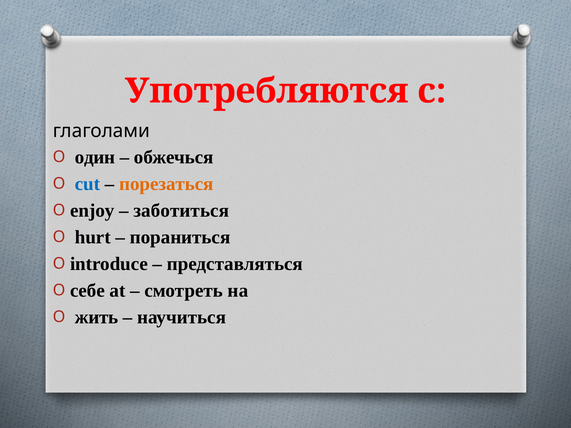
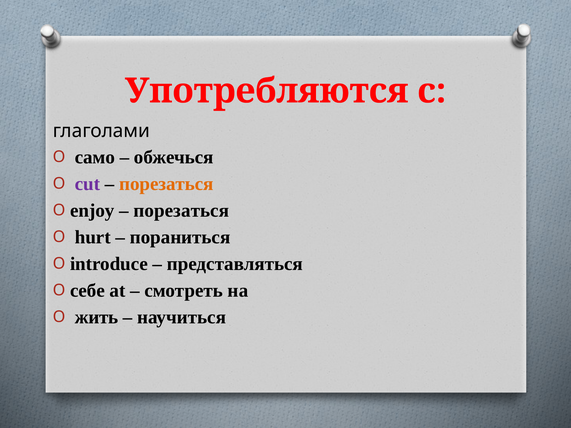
один: один -> само
cut colour: blue -> purple
заботиться at (181, 211): заботиться -> порезаться
